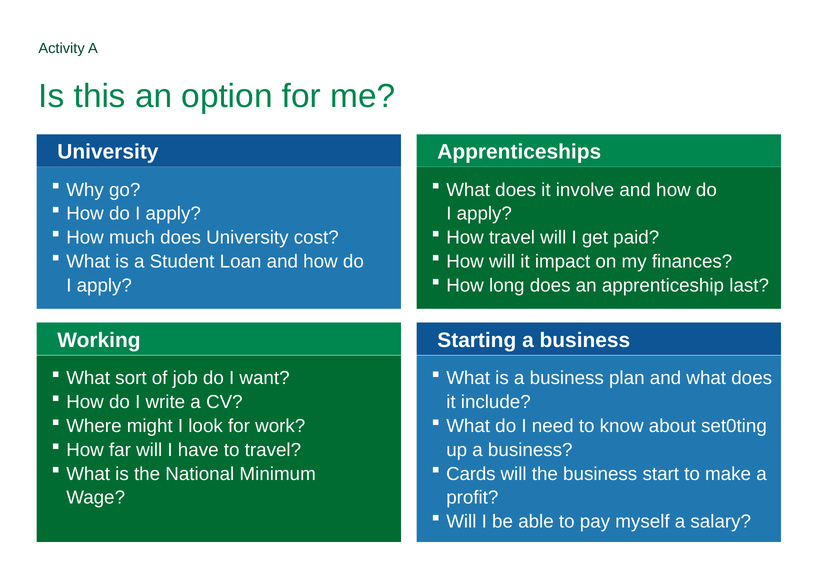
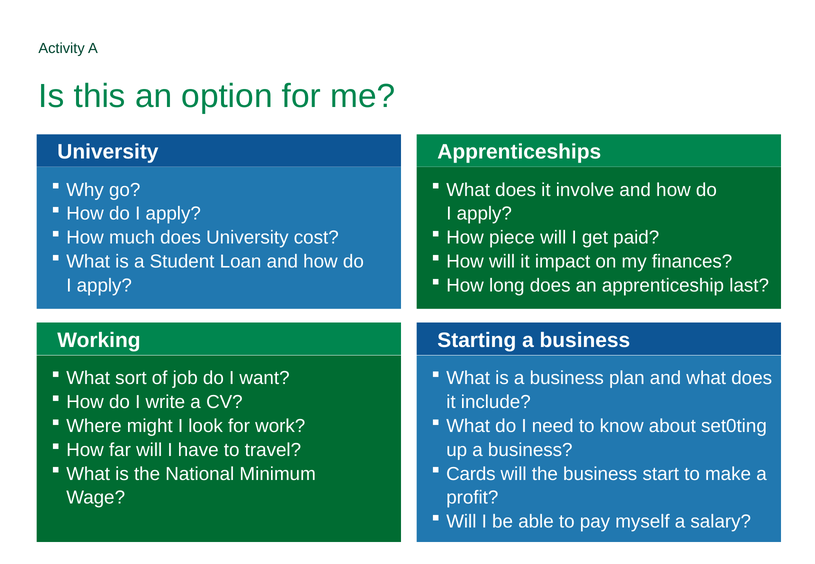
How travel: travel -> piece
